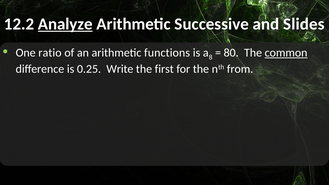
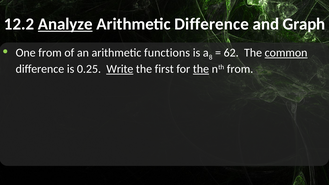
Arithmetic Successive: Successive -> Difference
Slides: Slides -> Graph
One ratio: ratio -> from
80: 80 -> 62
Write underline: none -> present
the at (201, 69) underline: none -> present
